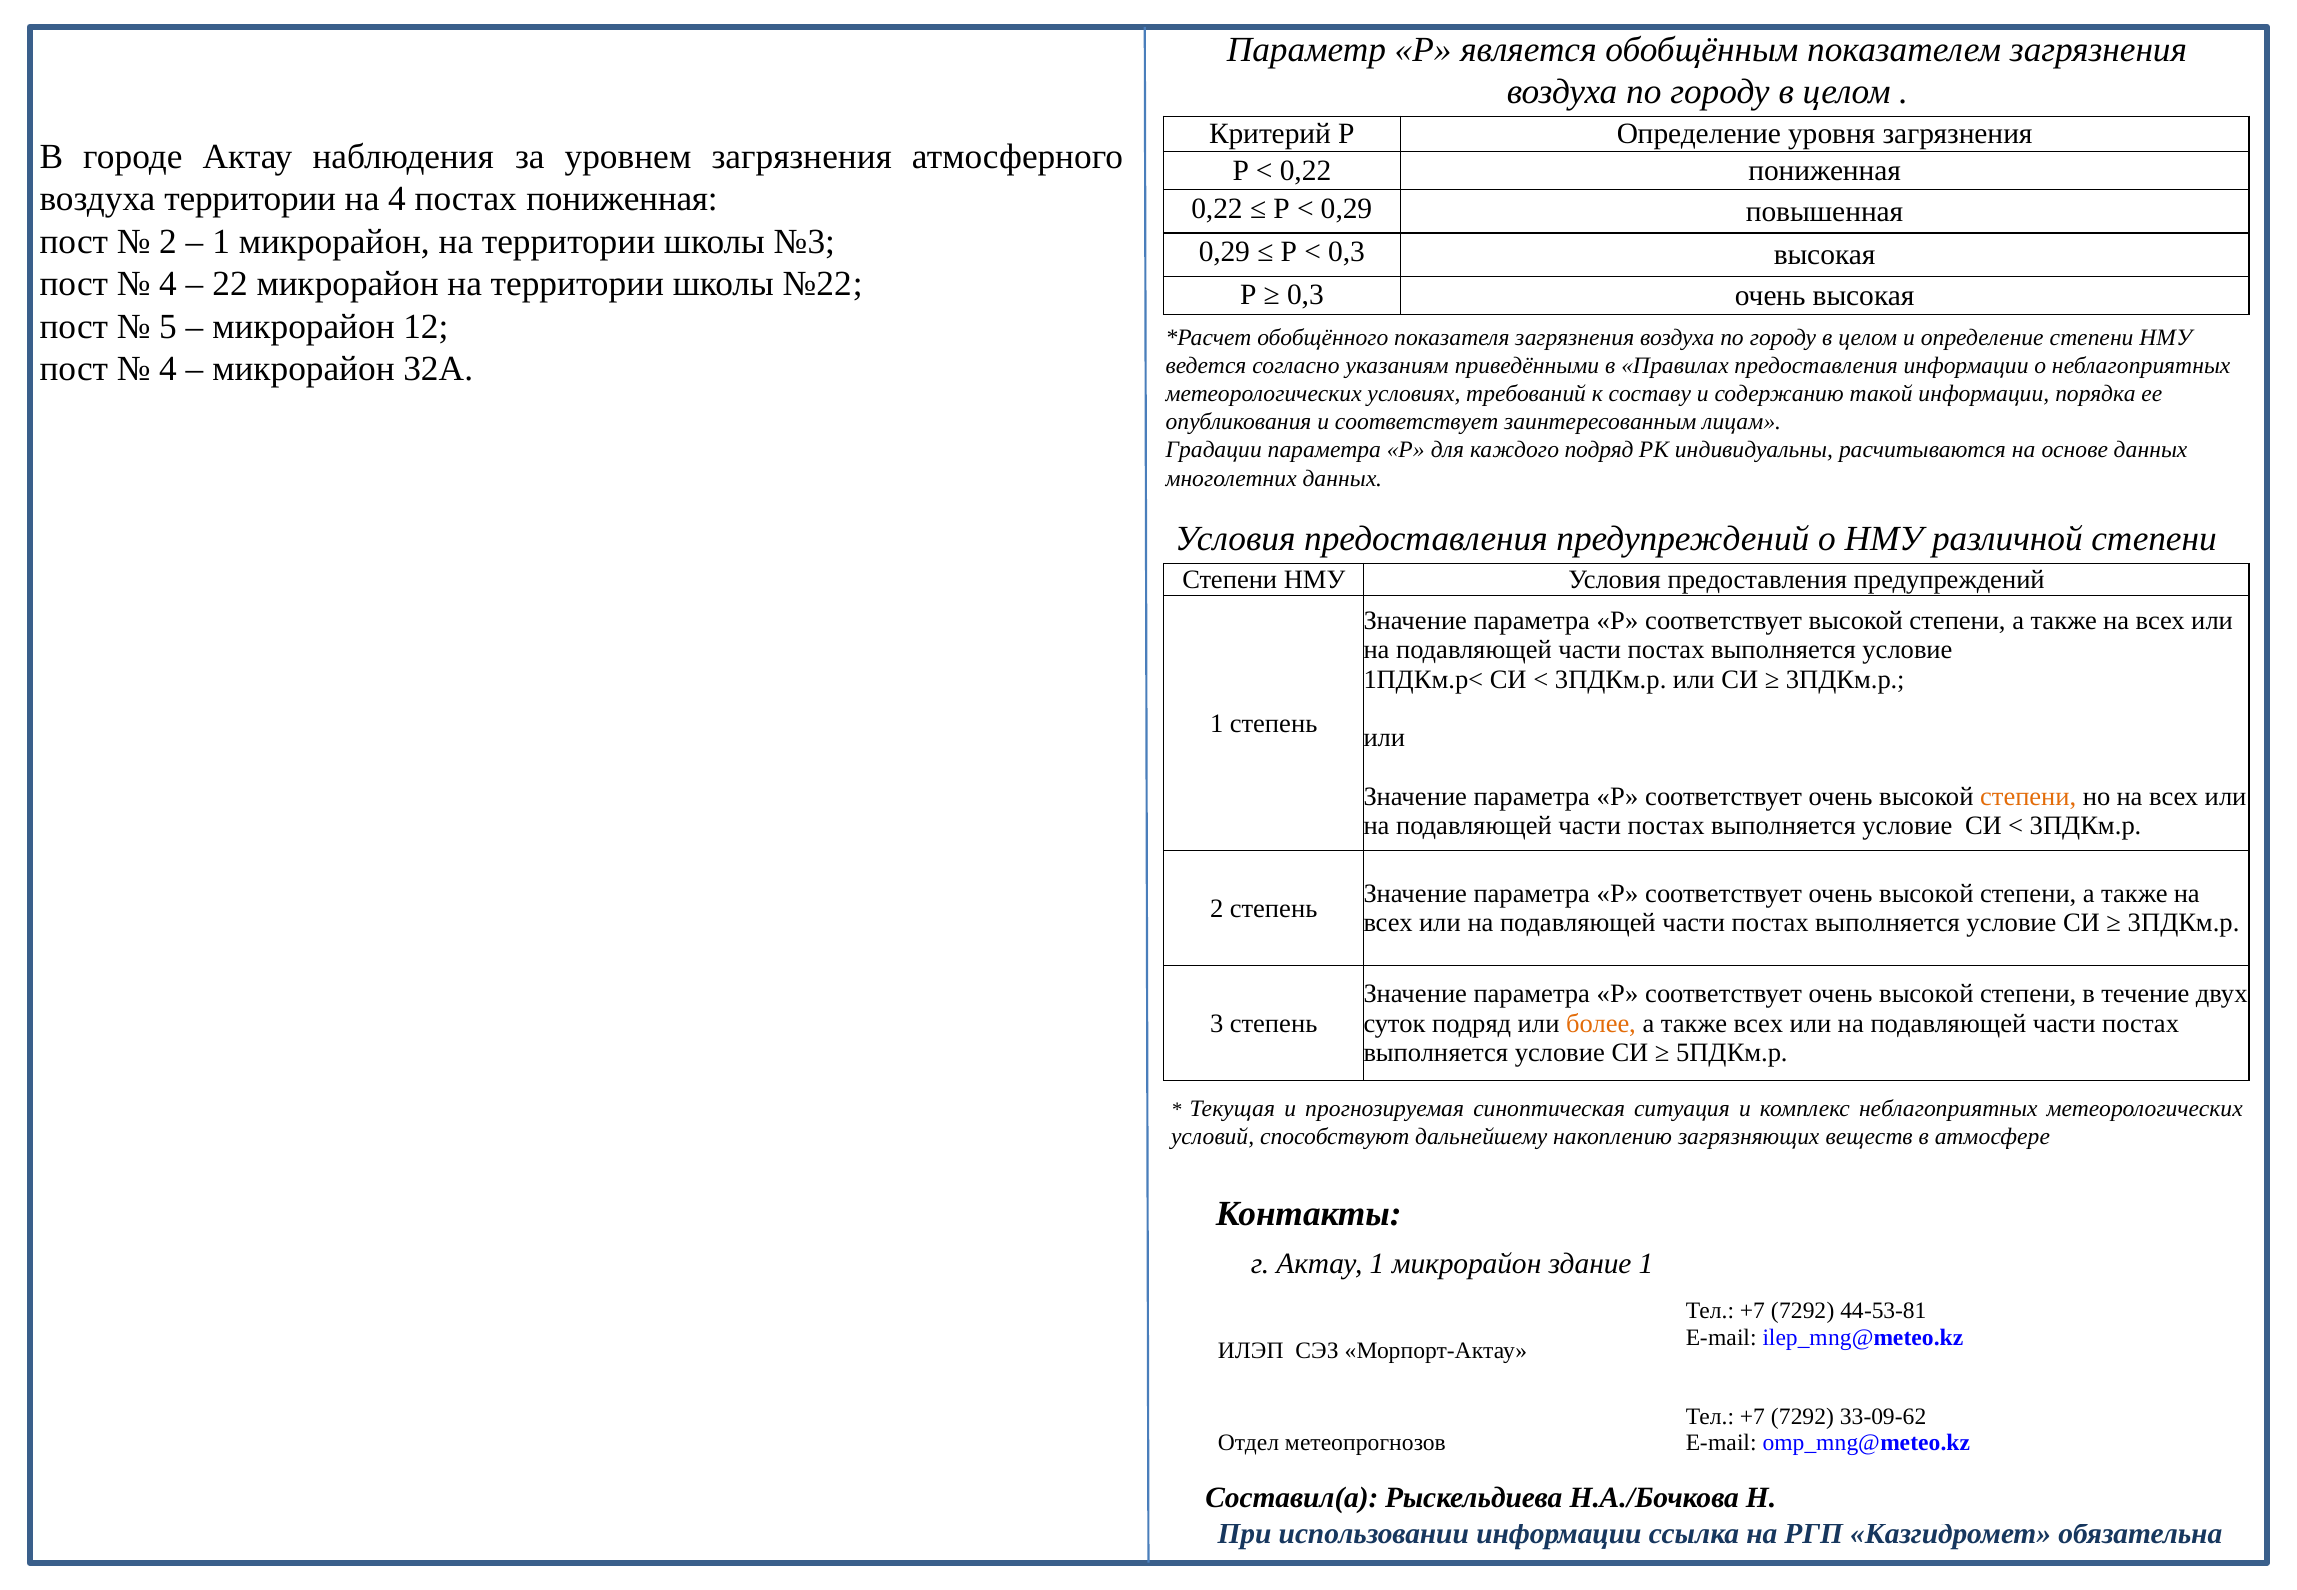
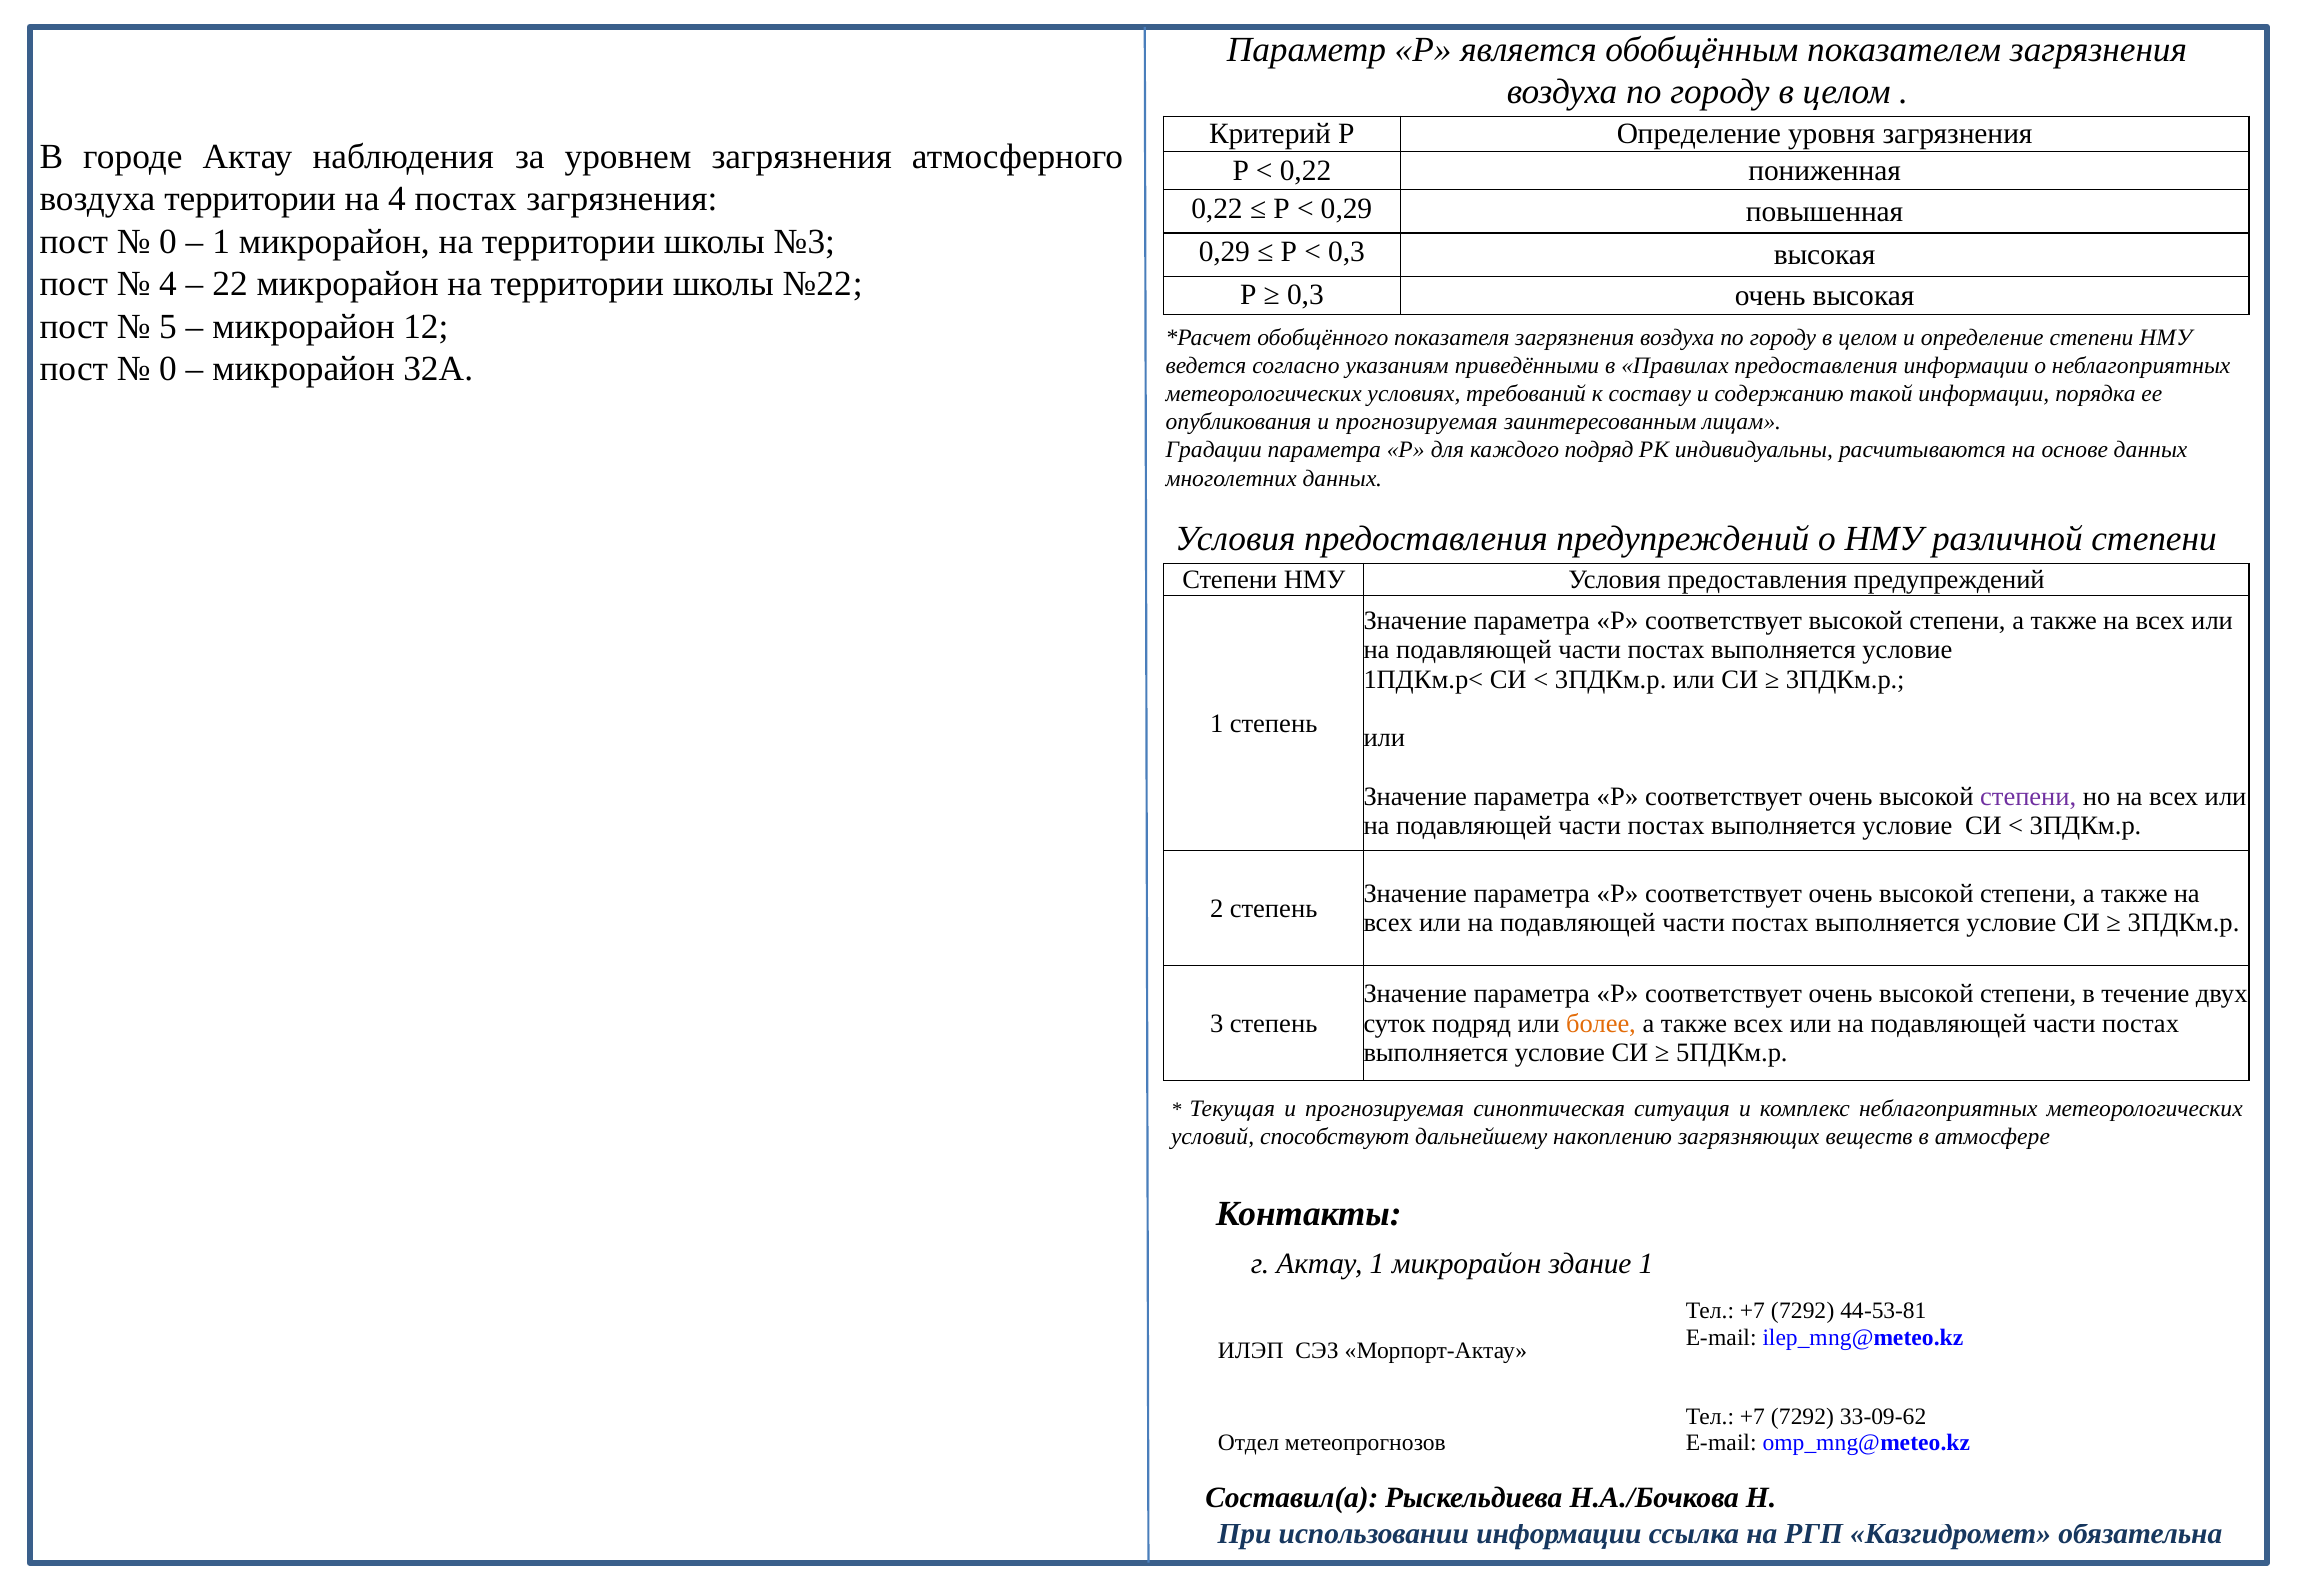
постах пониженная: пониженная -> загрязнения
2 at (168, 242): 2 -> 0
4 at (168, 369): 4 -> 0
опубликования и соответствует: соответствует -> прогнозируемая
степени at (2028, 797) colour: orange -> purple
